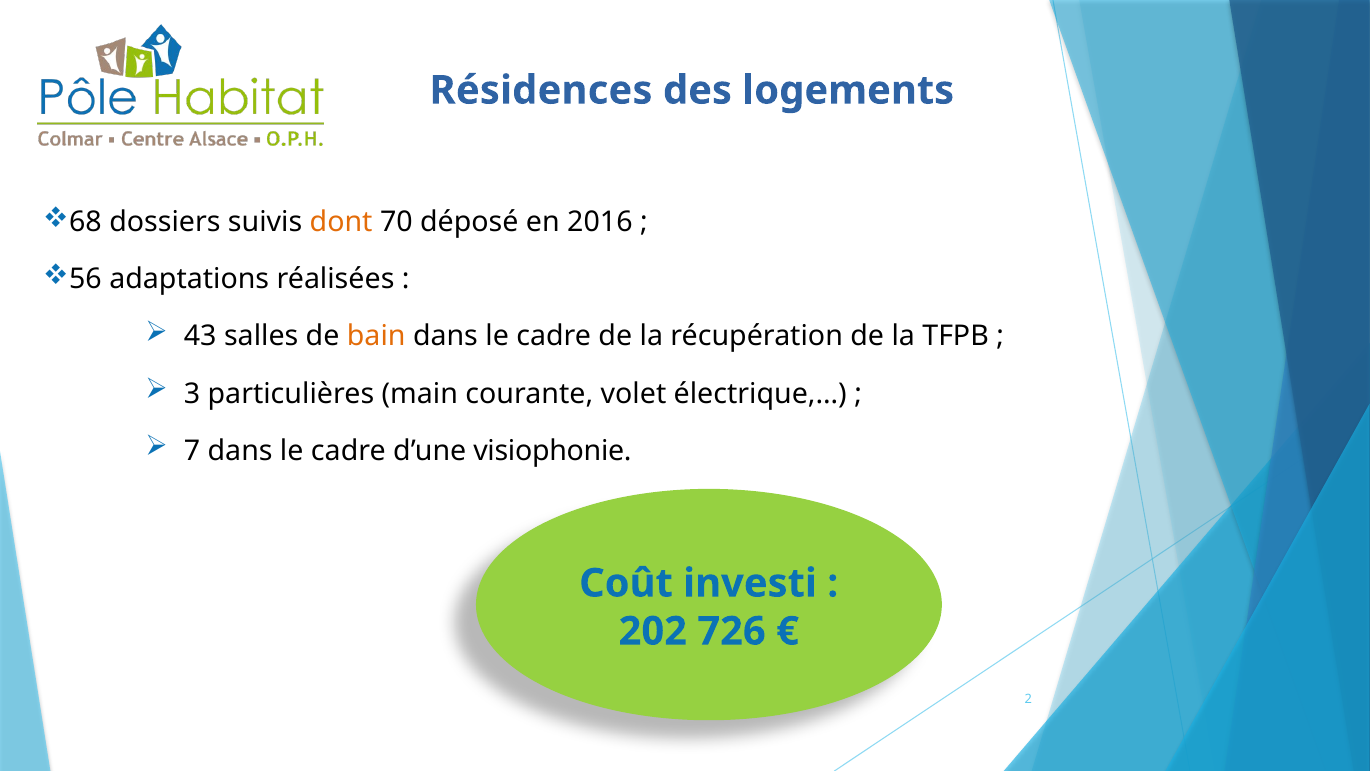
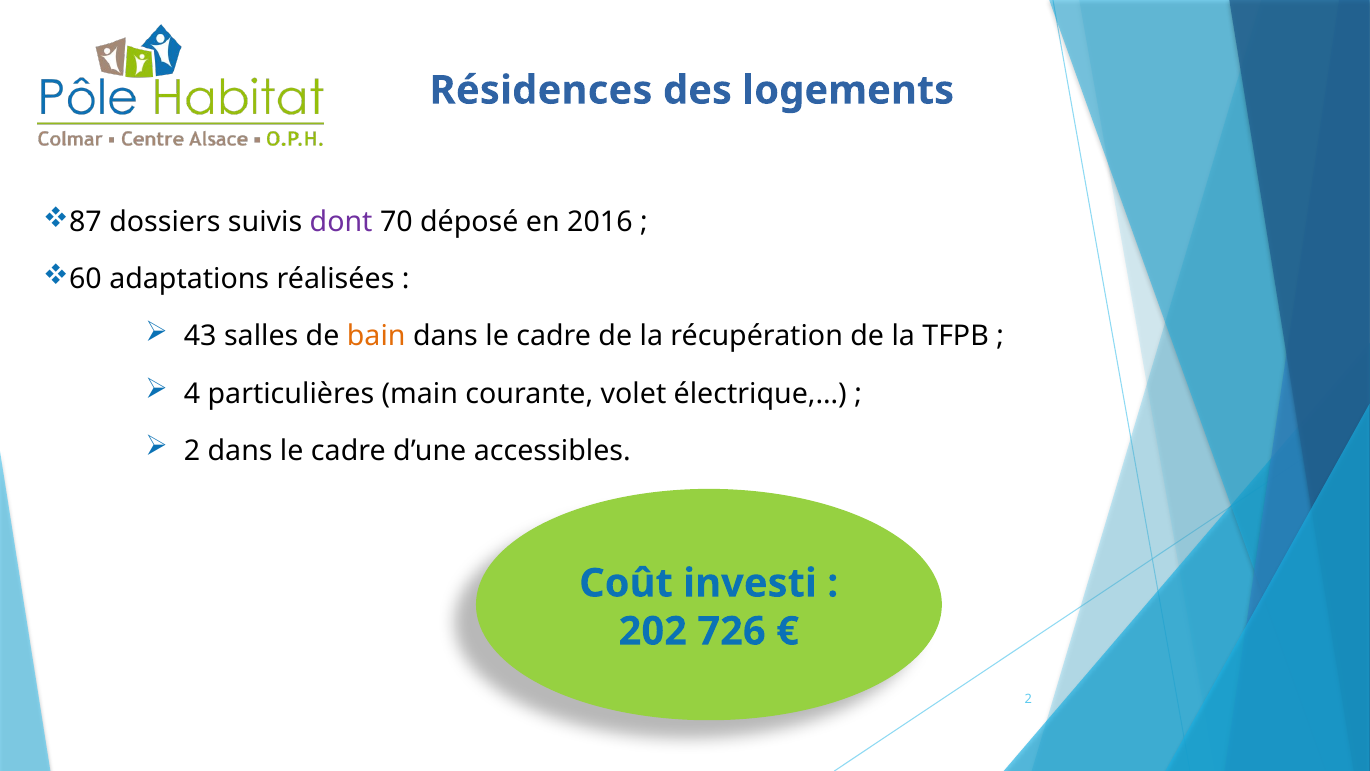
68: 68 -> 87
dont colour: orange -> purple
56: 56 -> 60
3: 3 -> 4
7 at (192, 451): 7 -> 2
visiophonie: visiophonie -> accessibles
